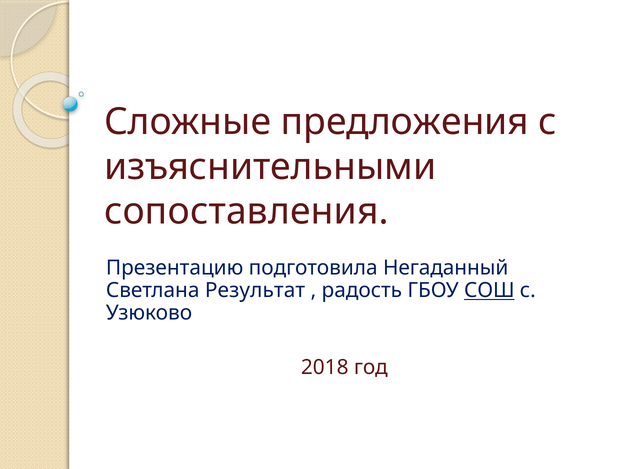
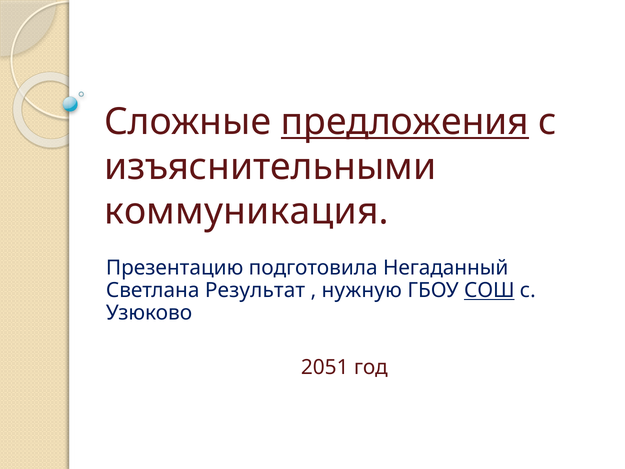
предложения underline: none -> present
сопоставления: сопоставления -> коммуникация
радость: радость -> нужную
2018: 2018 -> 2051
